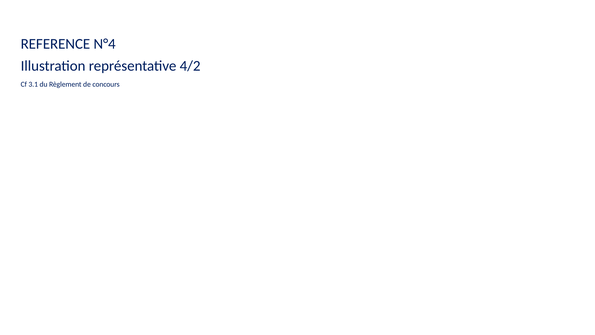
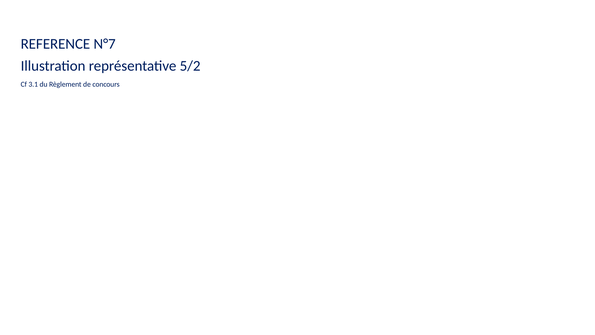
N°4: N°4 -> N°7
4/2: 4/2 -> 5/2
